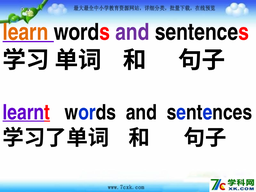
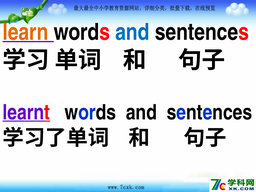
and at (132, 32) colour: purple -> blue
